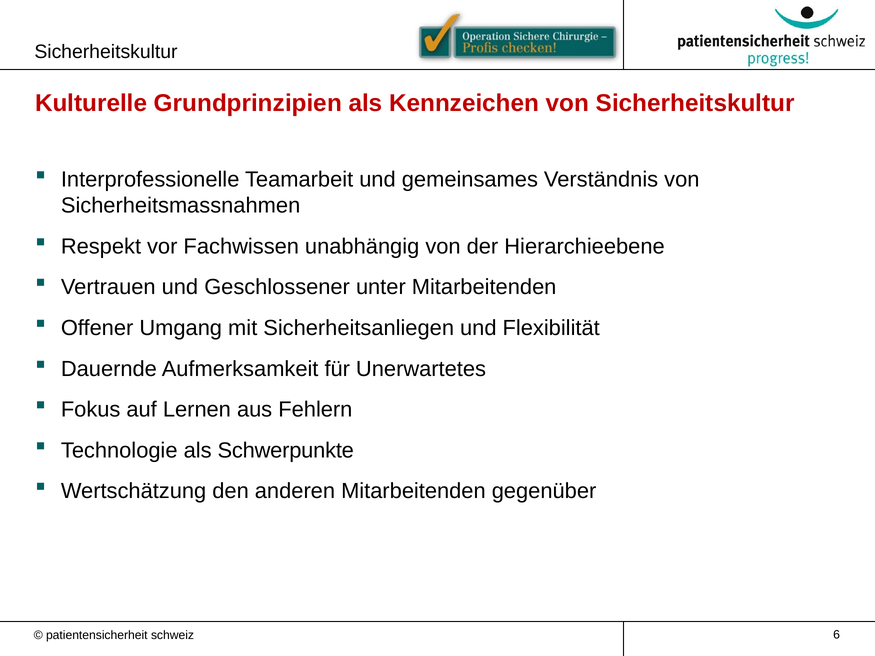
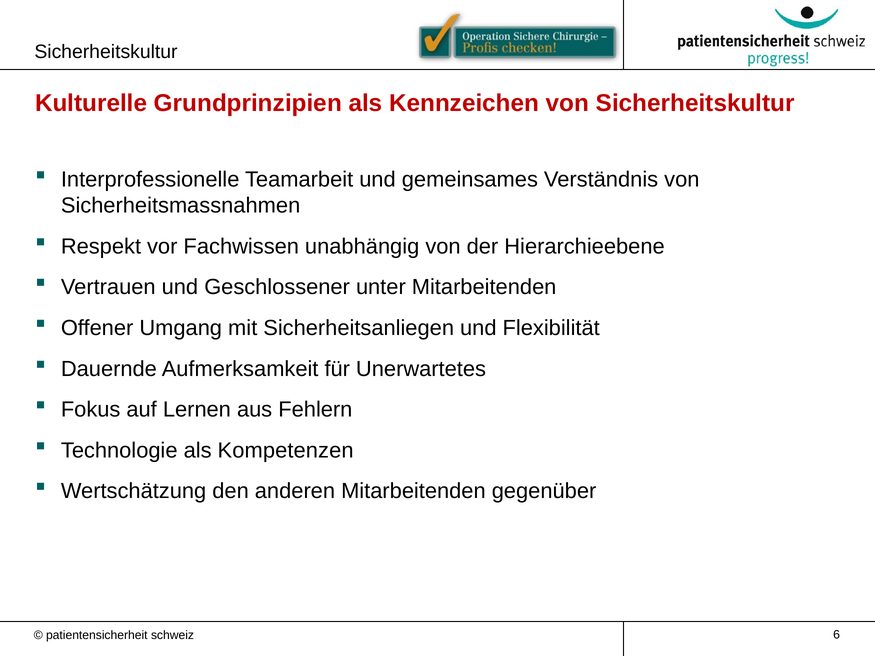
Schwerpunkte: Schwerpunkte -> Kompetenzen
